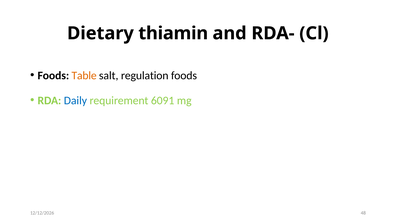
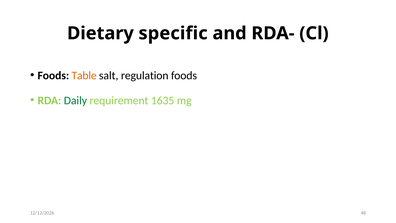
thiamin: thiamin -> specific
Daily colour: blue -> green
6091: 6091 -> 1635
